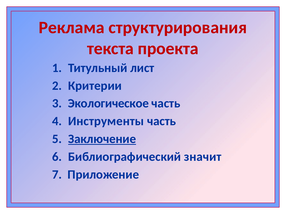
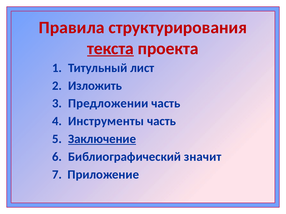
Реклама: Реклама -> Правила
текста underline: none -> present
Критерии: Критерии -> Изложить
Экологическое: Экологическое -> Предложении
